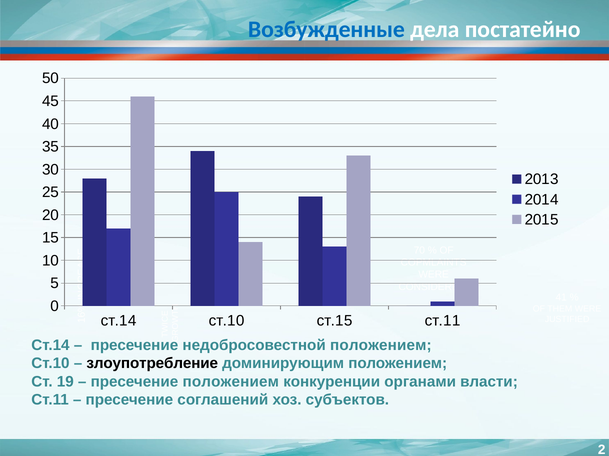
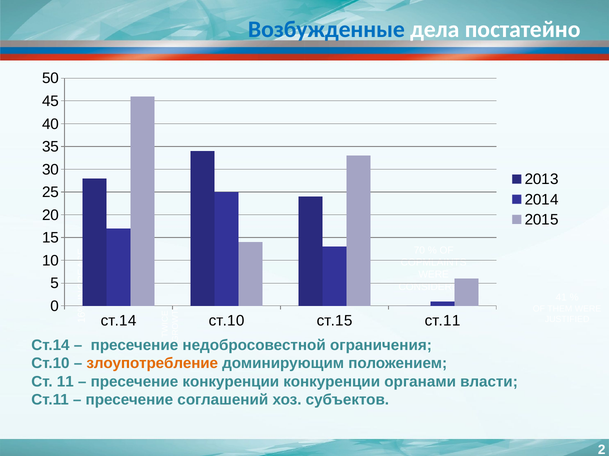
недобросовестной положением: положением -> ограничения
злоупотребление colour: black -> orange
19: 19 -> 11
пресечение положением: положением -> конкуренции
